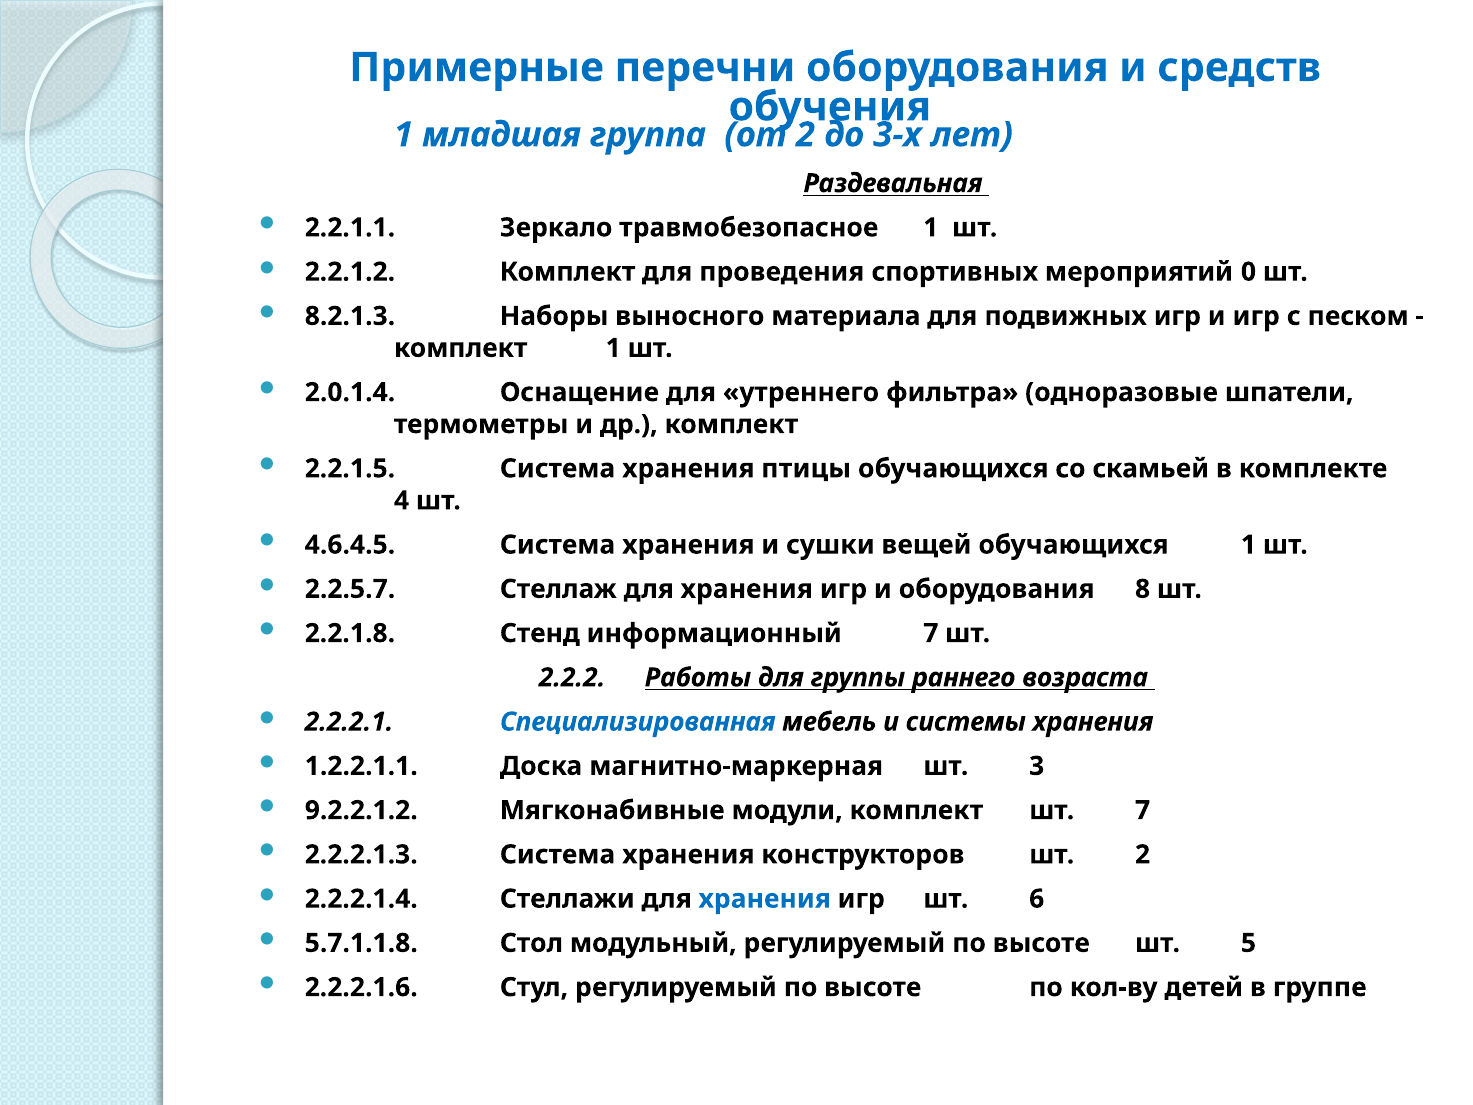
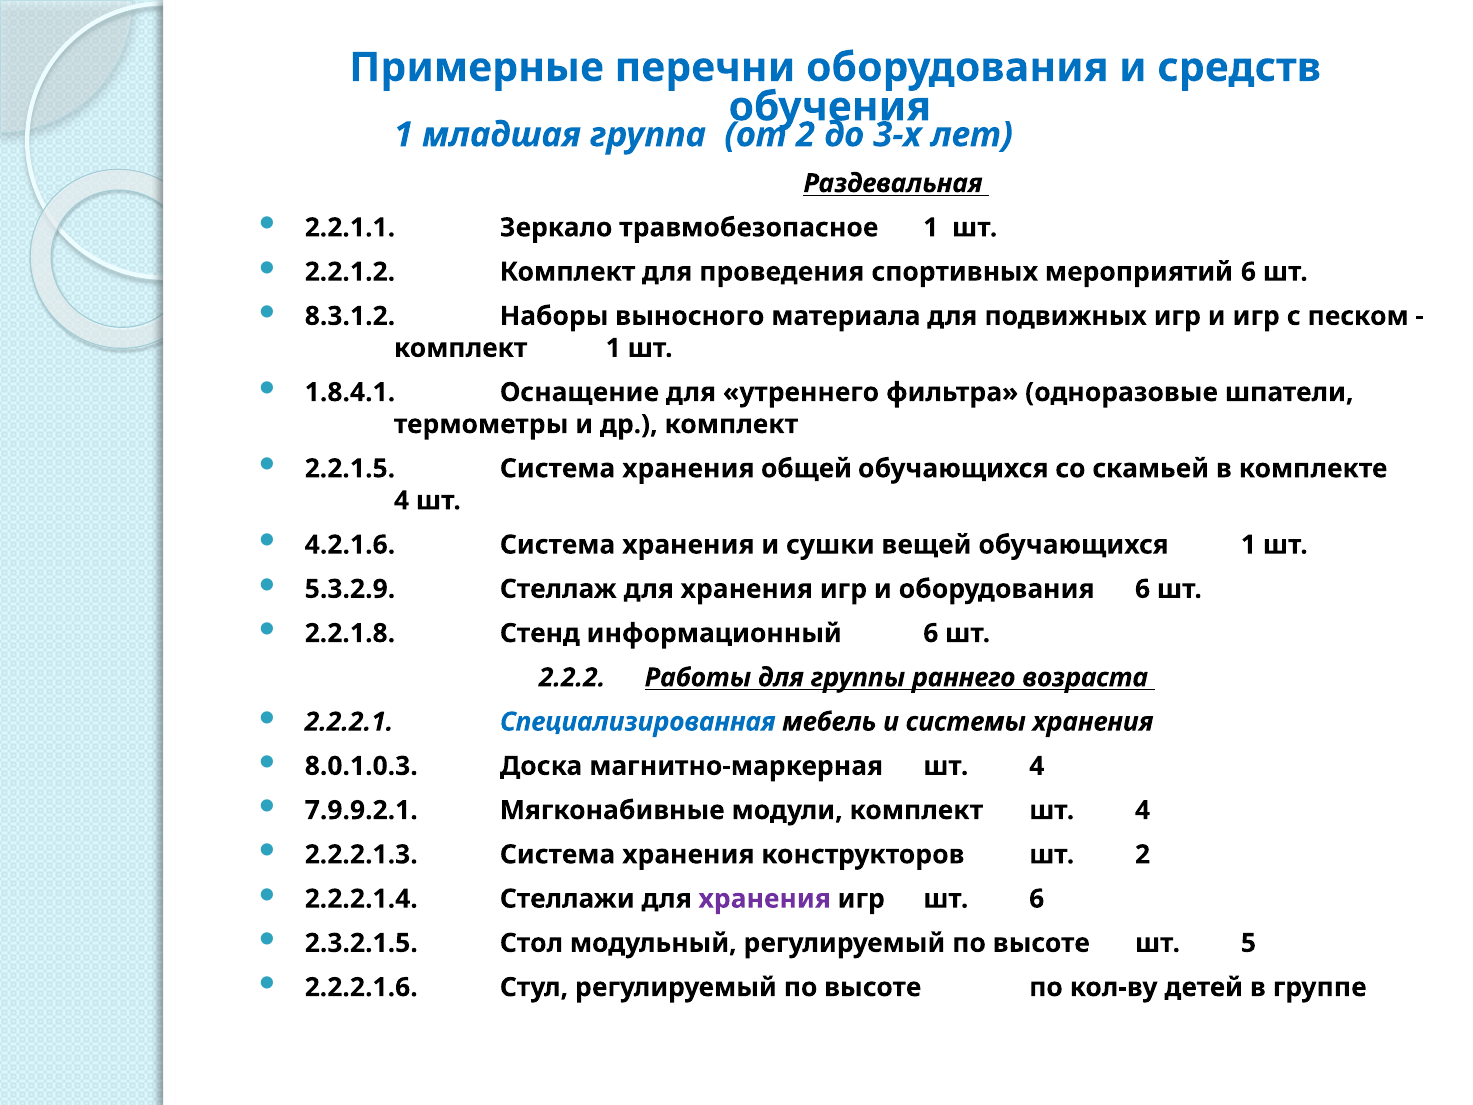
мероприятий 0: 0 -> 6
8.2.1.3: 8.2.1.3 -> 8.3.1.2
2.0.1.4: 2.0.1.4 -> 1.8.4.1
птицы: птицы -> общей
4.6.4.5: 4.6.4.5 -> 4.2.1.6
2.2.5.7: 2.2.5.7 -> 5.3.2.9
оборудования 8: 8 -> 6
информационный 7: 7 -> 6
1.2.2.1.1: 1.2.2.1.1 -> 8.0.1.0.3
магнитно-маркерная шт 3: 3 -> 4
9.2.2.1.2: 9.2.2.1.2 -> 7.9.9.2.1
комплект шт 7: 7 -> 4
хранения at (765, 899) colour: blue -> purple
5.7.1.1.8: 5.7.1.1.8 -> 2.3.2.1.5
